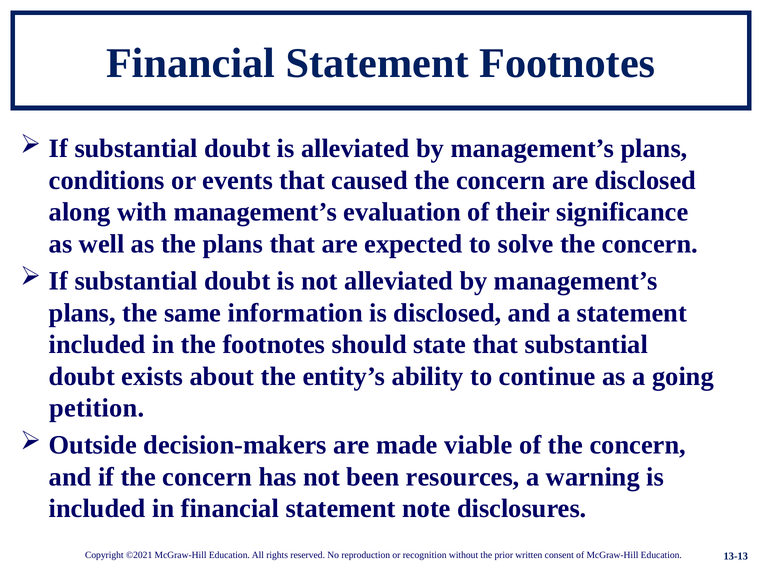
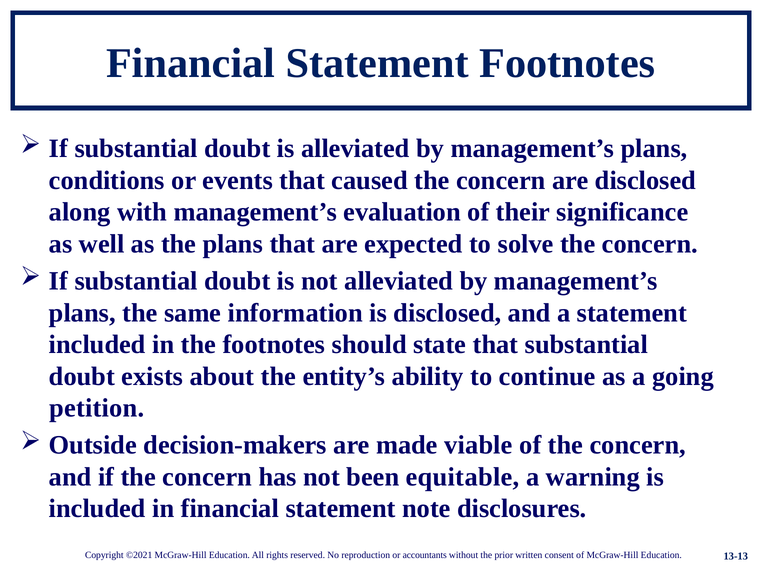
resources: resources -> equitable
recognition: recognition -> accountants
